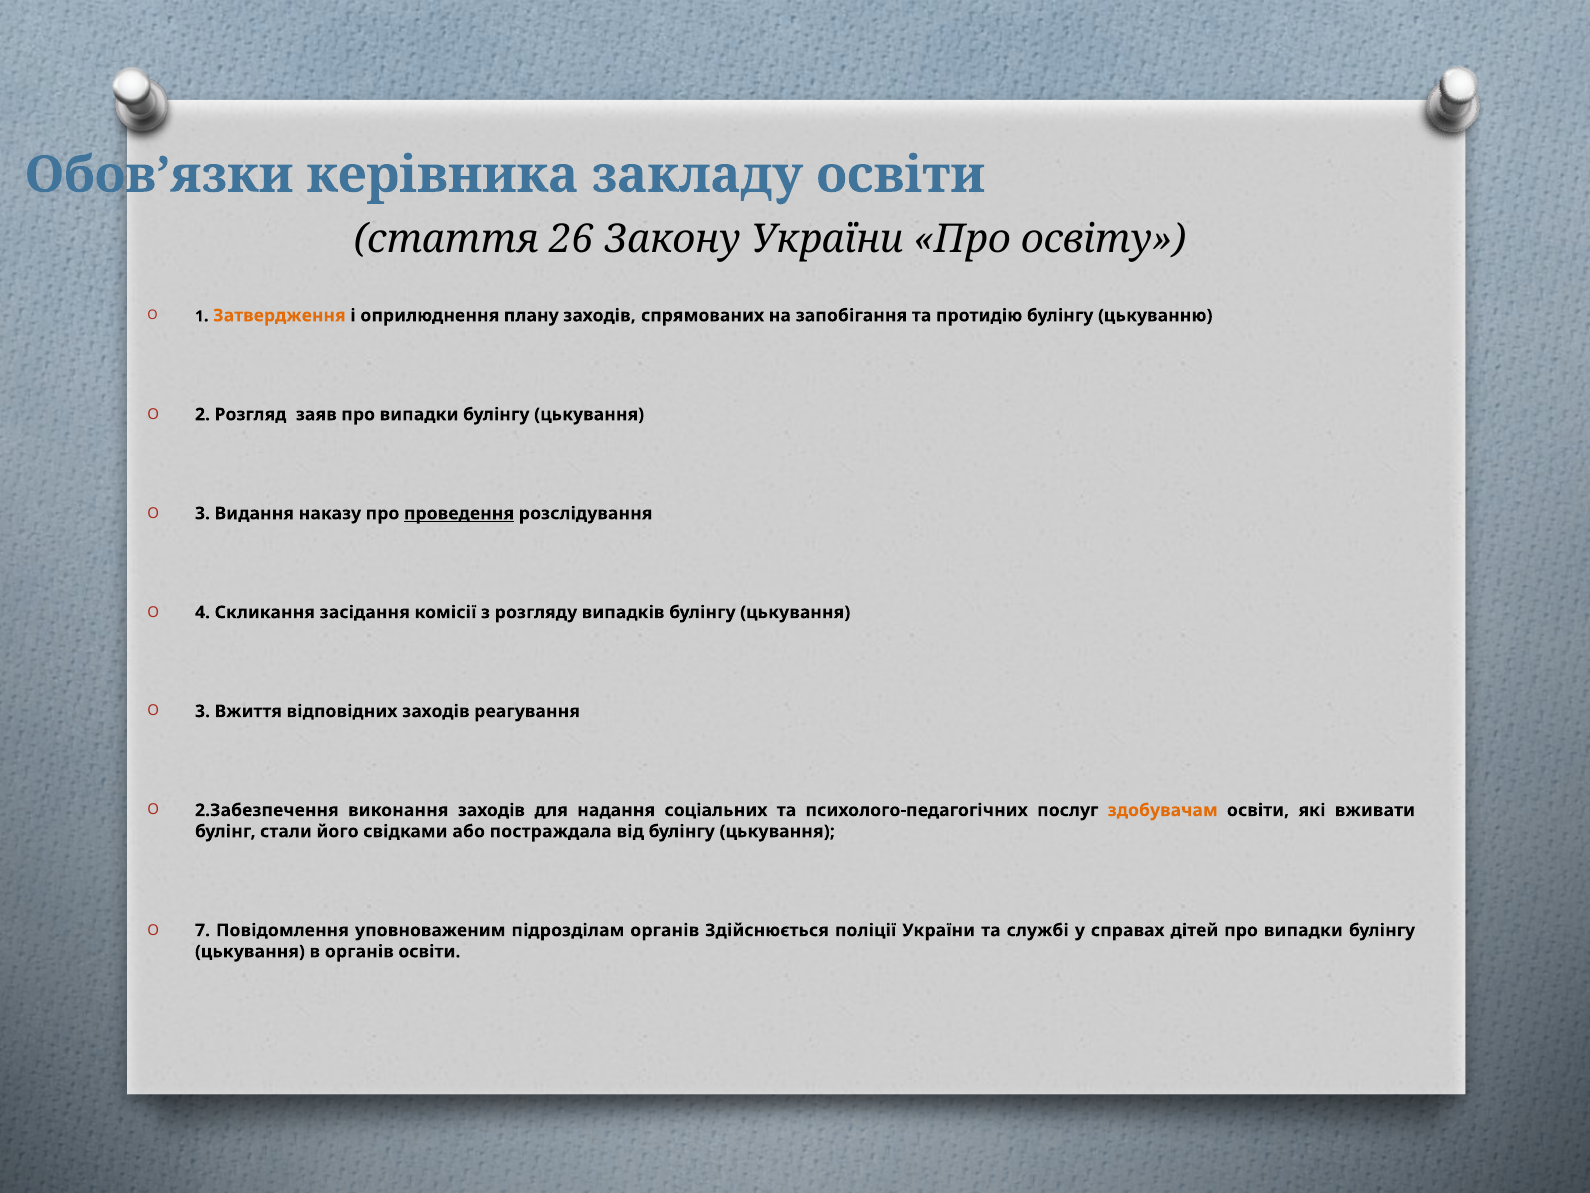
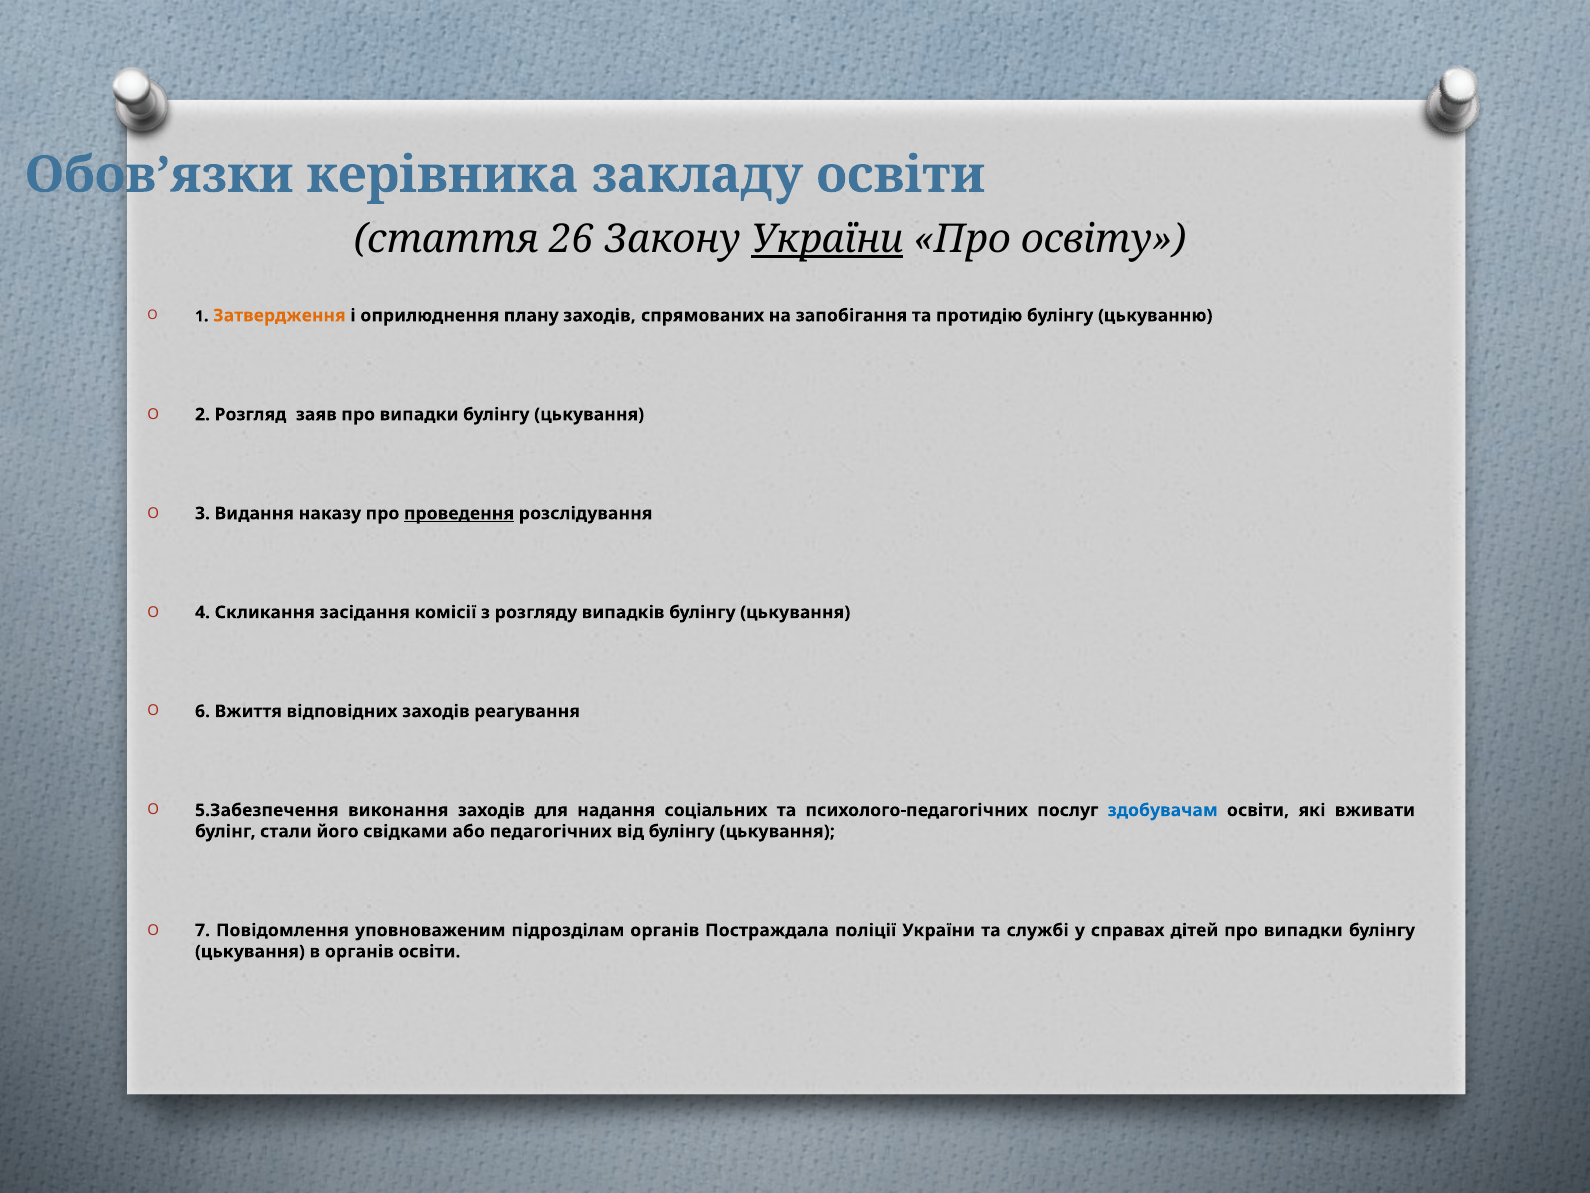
України at (827, 239) underline: none -> present
3 at (203, 711): 3 -> 6
2.Забезпечення: 2.Забезпечення -> 5.Забезпечення
здобувачам colour: orange -> blue
постраждала: постраждала -> педагогічних
Здійснюється: Здійснюється -> Постраждала
